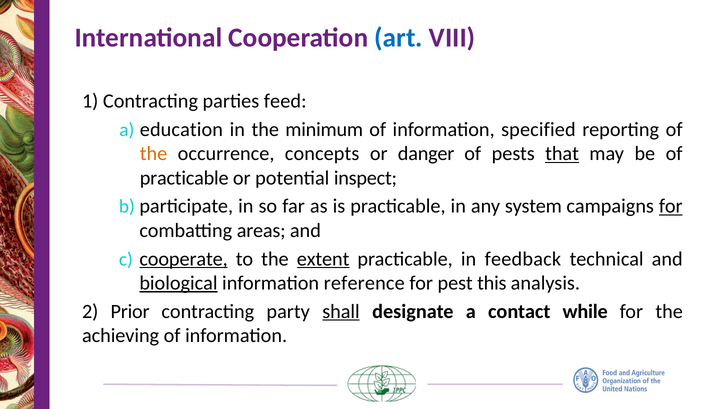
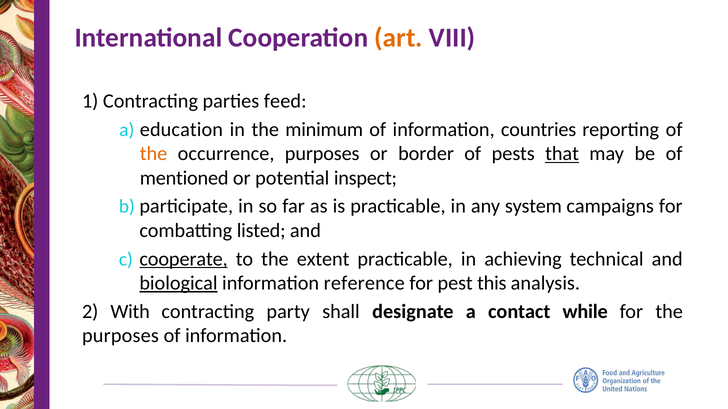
art colour: blue -> orange
specified: specified -> countries
occurrence concepts: concepts -> purposes
danger: danger -> border
practicable at (184, 178): practicable -> mentioned
for at (671, 207) underline: present -> none
areas: areas -> listed
extent underline: present -> none
feedback: feedback -> achieving
Prior: Prior -> With
shall underline: present -> none
achieving at (121, 336): achieving -> purposes
